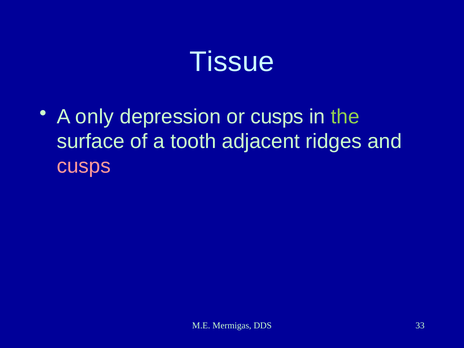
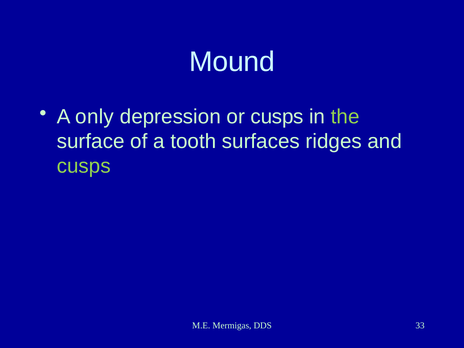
Tissue: Tissue -> Mound
adjacent: adjacent -> surfaces
cusps at (84, 166) colour: pink -> light green
